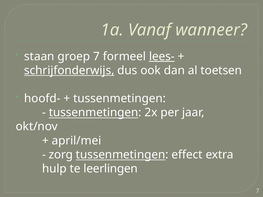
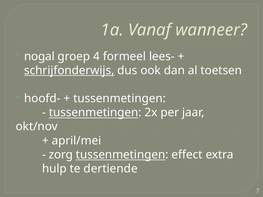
staan: staan -> nogal
groep 7: 7 -> 4
lees- underline: present -> none
leerlingen: leerlingen -> dertiende
